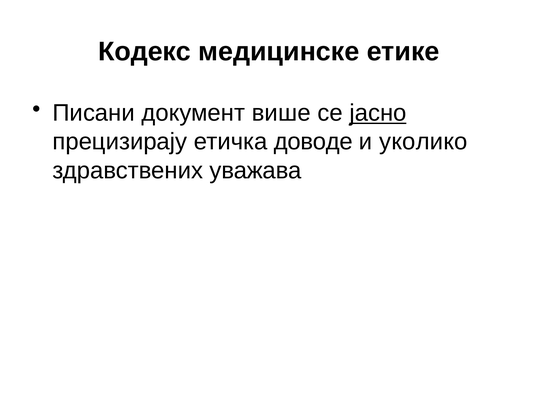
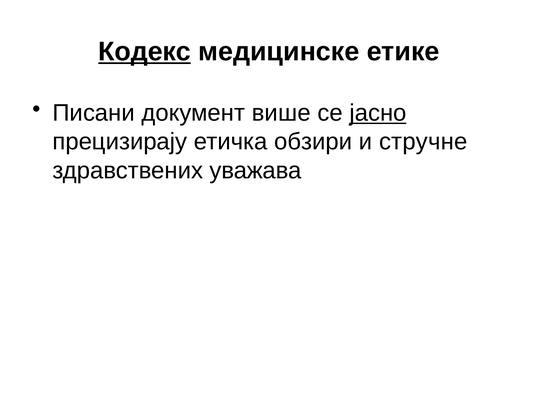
Кодекс underline: none -> present
доводе: доводе -> обзири
уколико: уколико -> стручне
